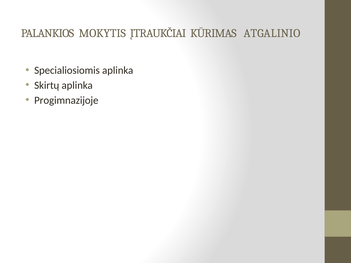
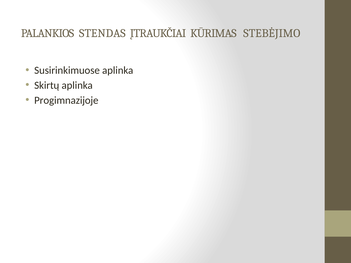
MOKYTIS: MOKYTIS -> STENDAS
ATGALINIO: ATGALINIO -> STEBĖJIMO
Specialiosiomis: Specialiosiomis -> Susirinkimuose
